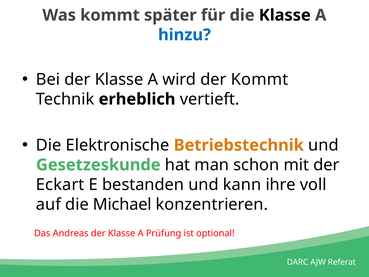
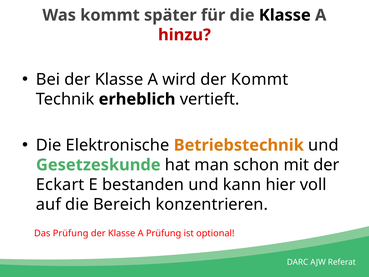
hinzu colour: blue -> red
ihre: ihre -> hier
Michael: Michael -> Bereich
Das Andreas: Andreas -> Prüfung
